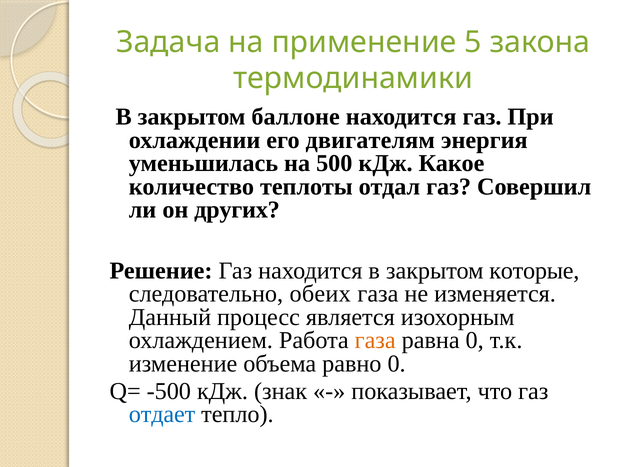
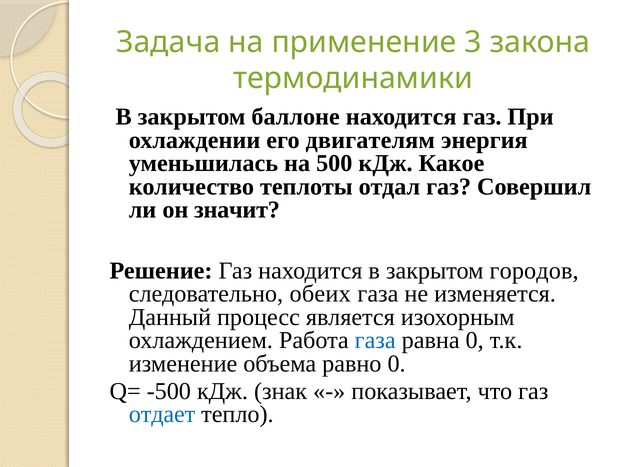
5: 5 -> 3
других: других -> значит
которые: которые -> городов
газа at (375, 341) colour: orange -> blue
